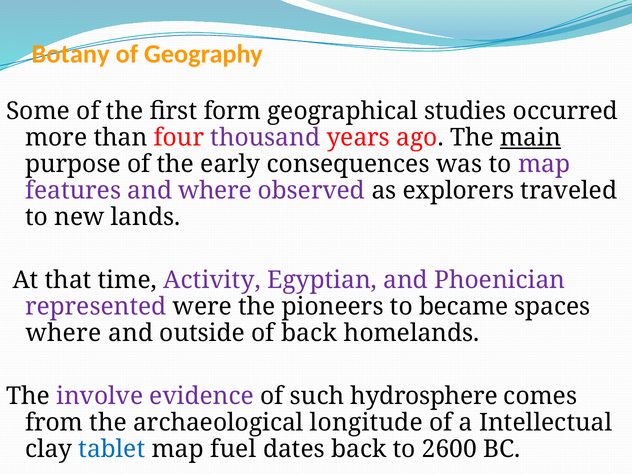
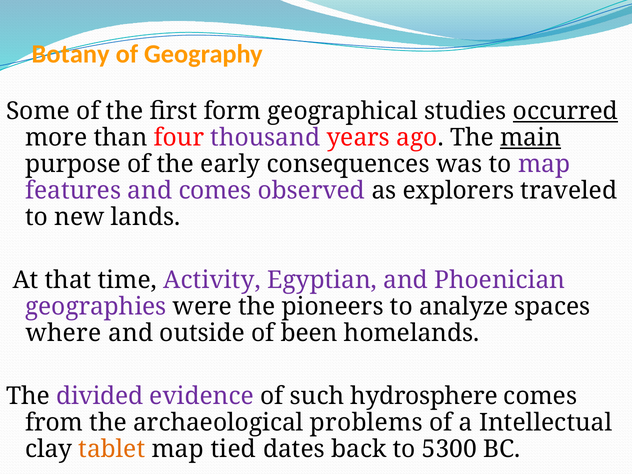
occurred underline: none -> present
and where: where -> comes
represented: represented -> geographies
became: became -> analyze
of back: back -> been
involve: involve -> divided
longitude: longitude -> problems
tablet colour: blue -> orange
fuel: fuel -> tied
2600: 2600 -> 5300
